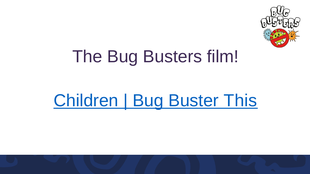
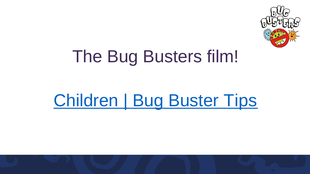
This: This -> Tips
